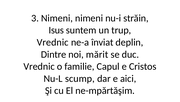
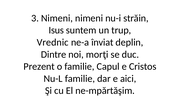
mărit: mărit -> morţi
Vrednic at (39, 66): Vrednic -> Prezent
Nu-L scump: scump -> familie
